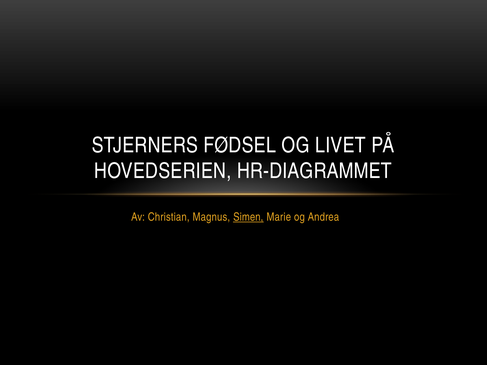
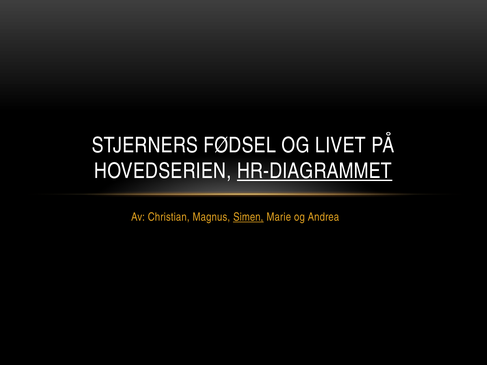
HR-DIAGRAMMET underline: none -> present
